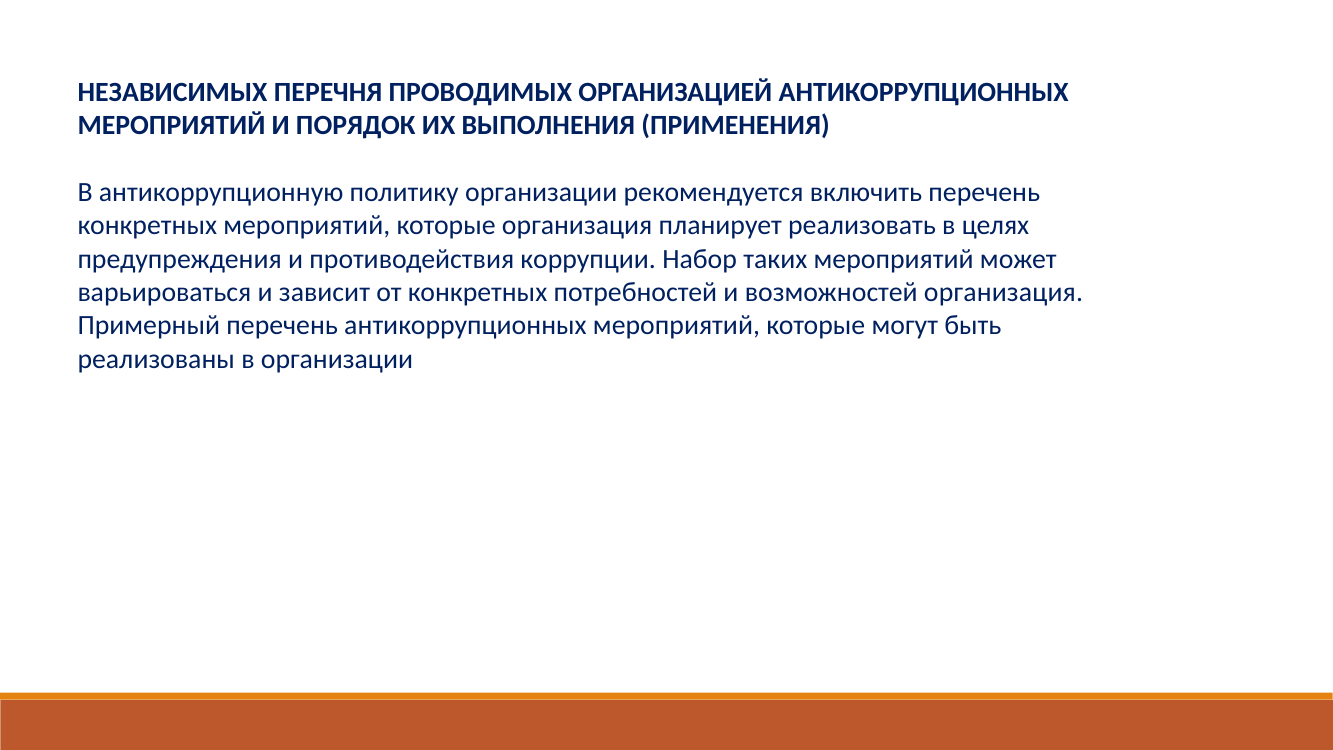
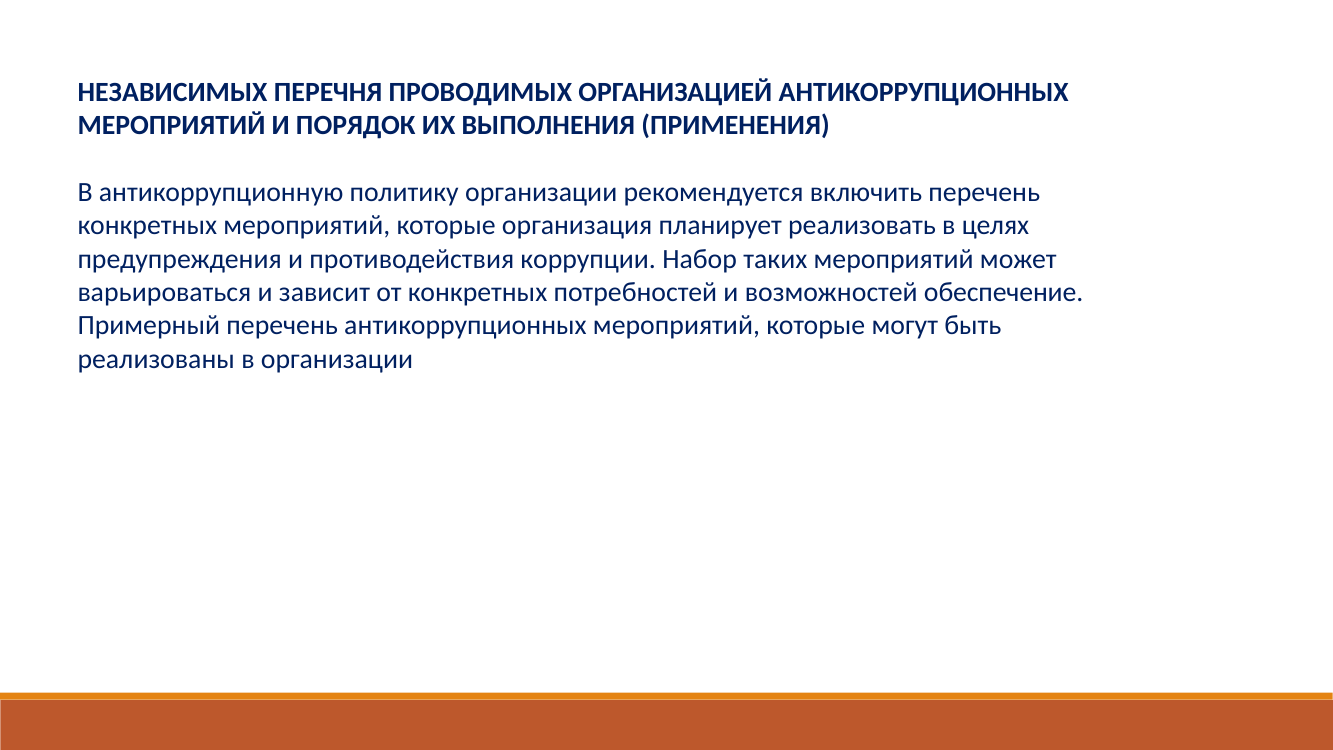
возможностей организация: организация -> обеспечение
